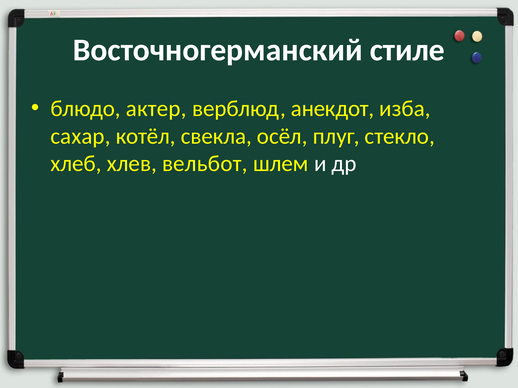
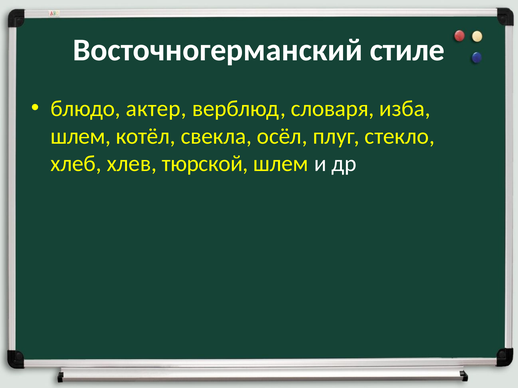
анекдот: анекдот -> словаря
сахар at (81, 136): сахар -> шлем
вельбот: вельбот -> тюрской
